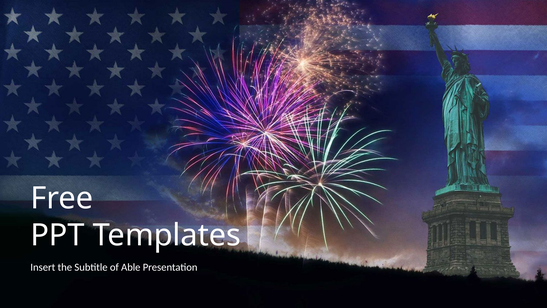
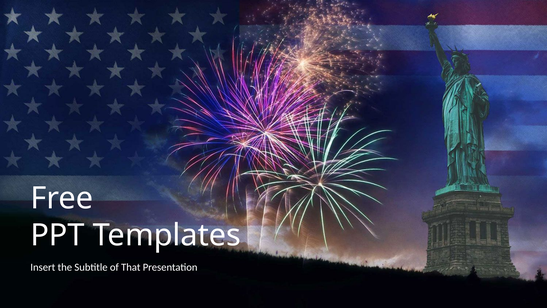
Able: Able -> That
